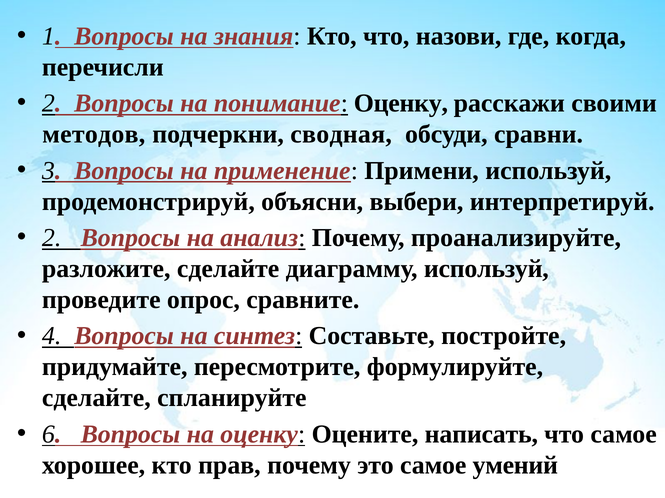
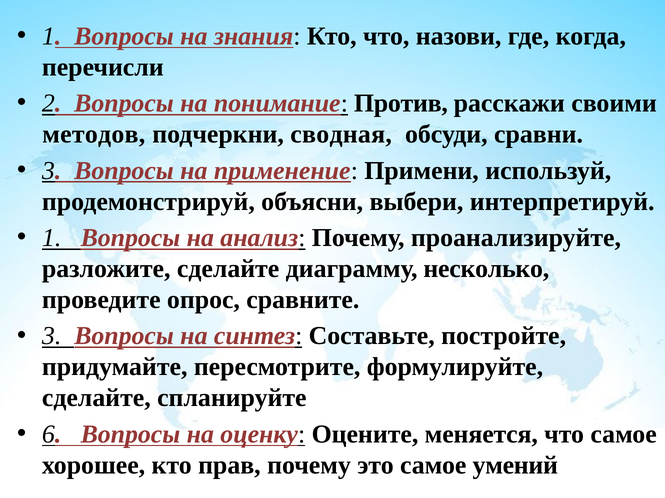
понимание Оценку: Оценку -> Против
2 at (52, 238): 2 -> 1
диаграмму используй: используй -> несколько
4 at (52, 336): 4 -> 3
написать: написать -> меняется
